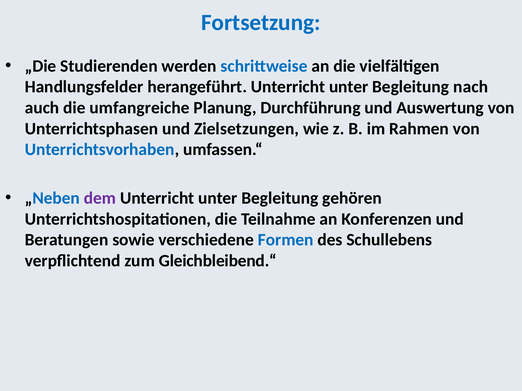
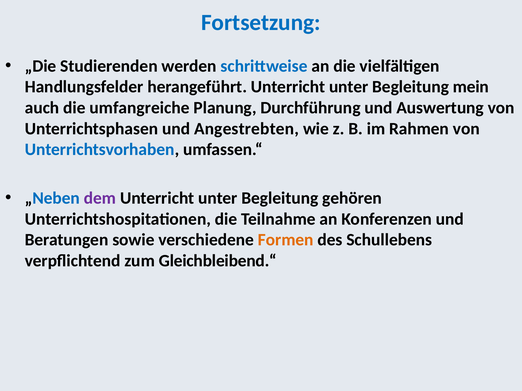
nach: nach -> mein
Zielsetzungen: Zielsetzungen -> Angestrebten
Formen colour: blue -> orange
